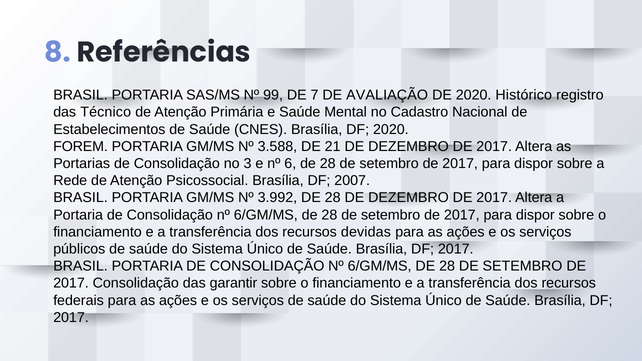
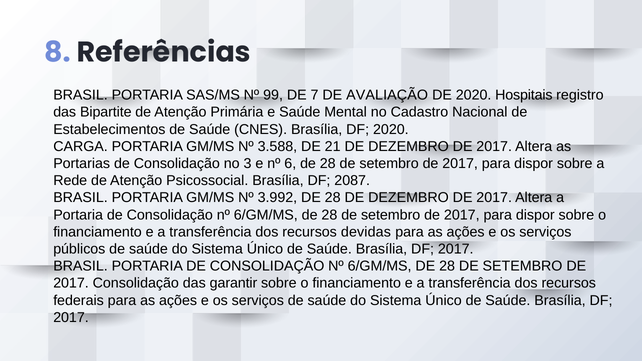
Histórico: Histórico -> Hospitais
Técnico: Técnico -> Bipartite
FOREM: FOREM -> CARGA
2007: 2007 -> 2087
